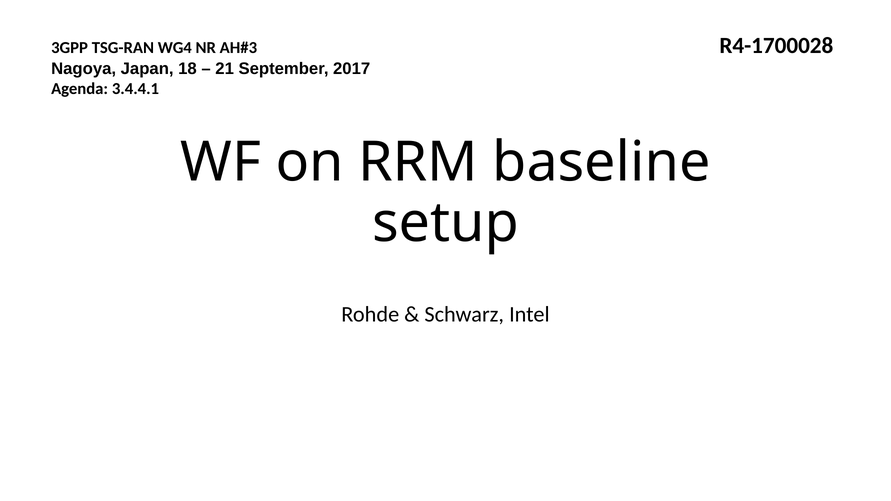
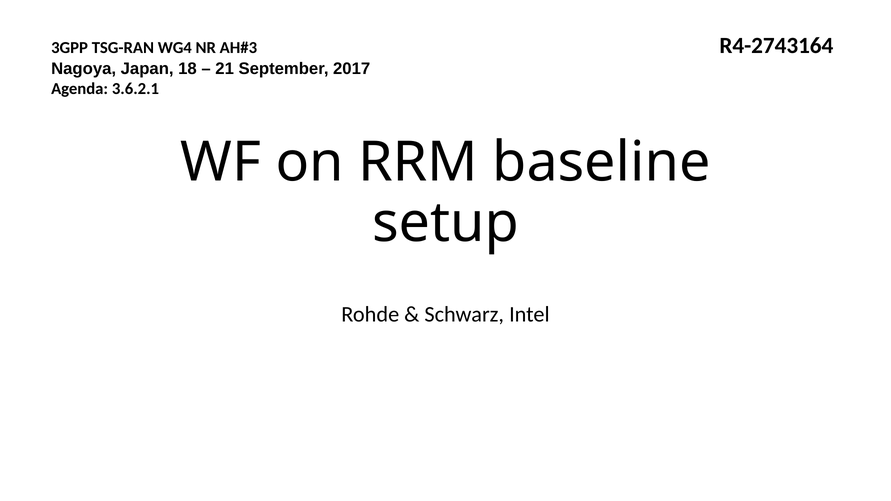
R4-1700028: R4-1700028 -> R4-2743164
3.4.4.1: 3.4.4.1 -> 3.6.2.1
